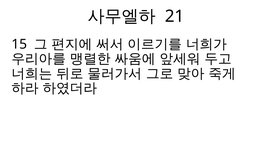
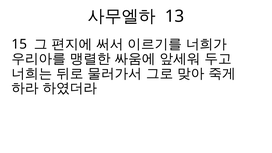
21: 21 -> 13
